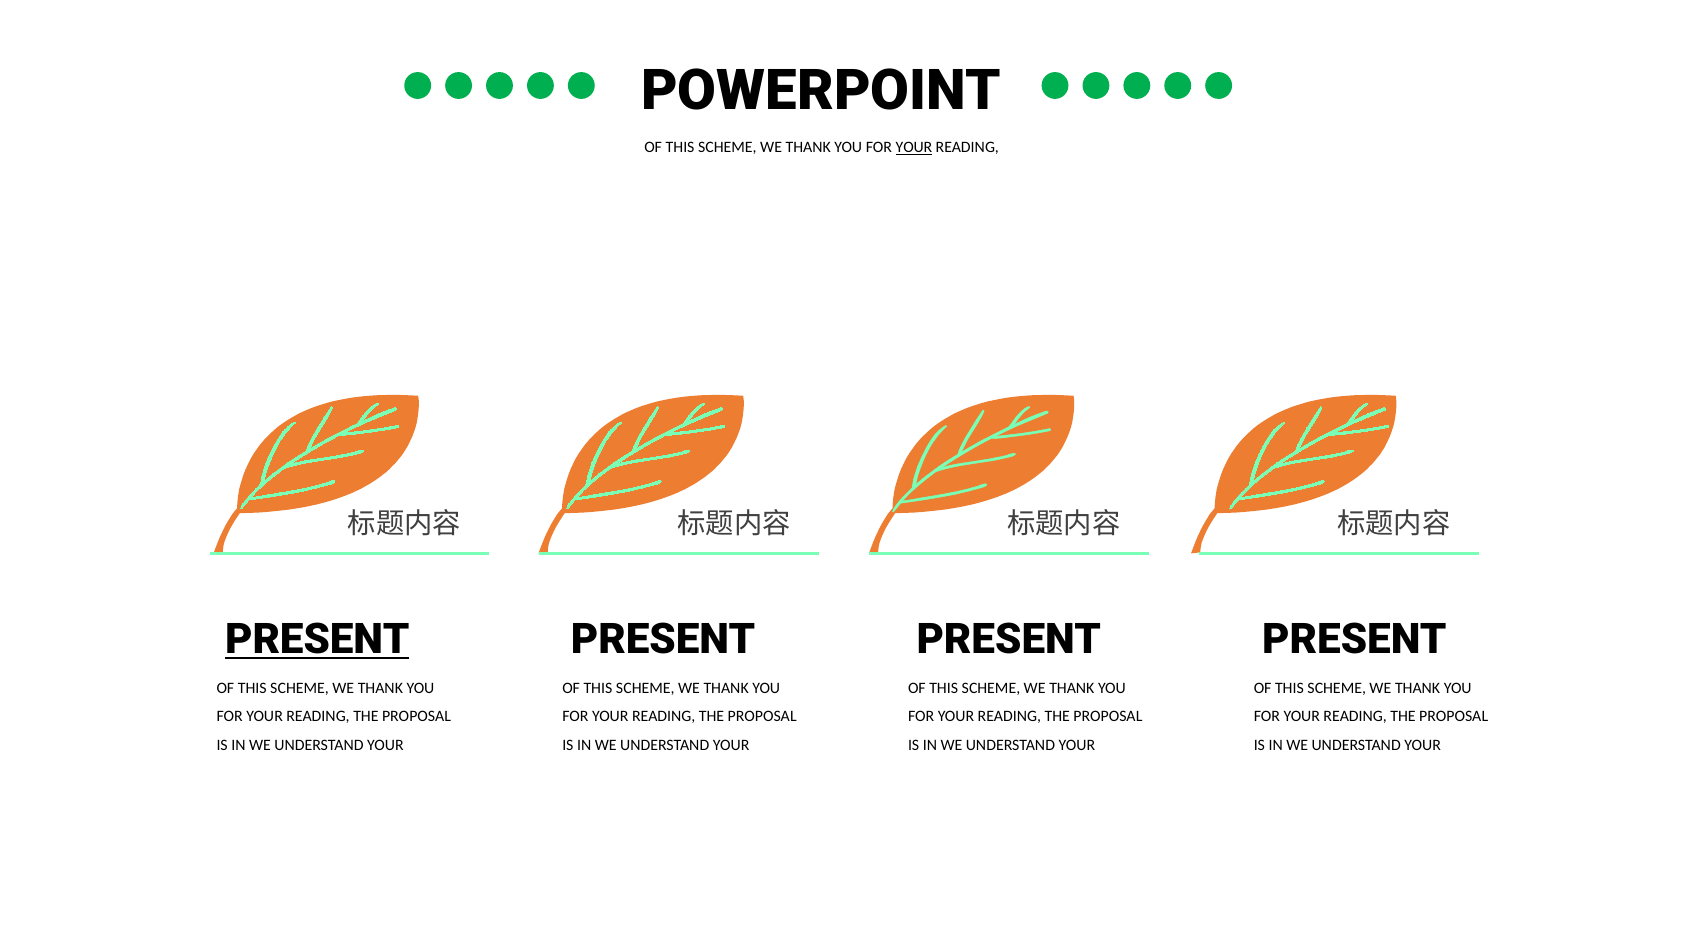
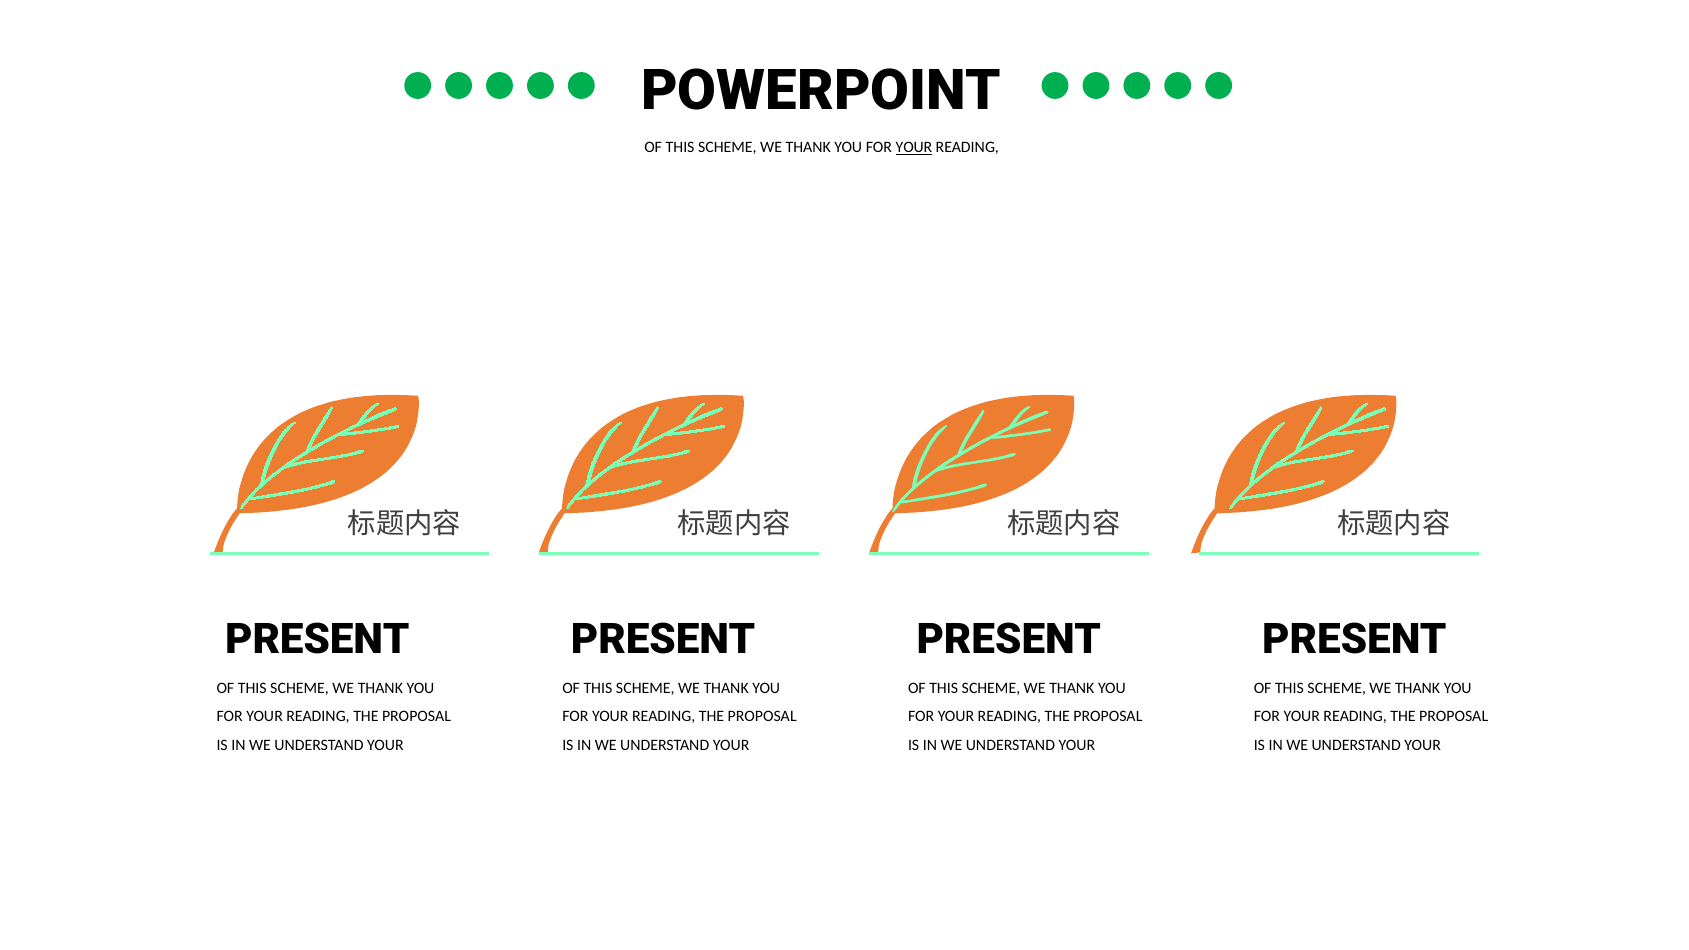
PRESENT at (317, 640) underline: present -> none
